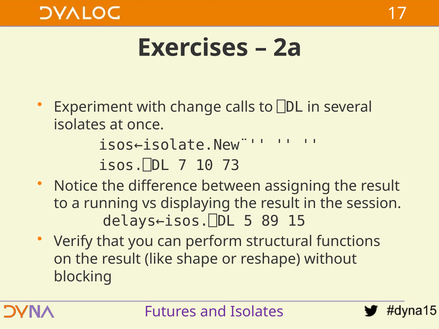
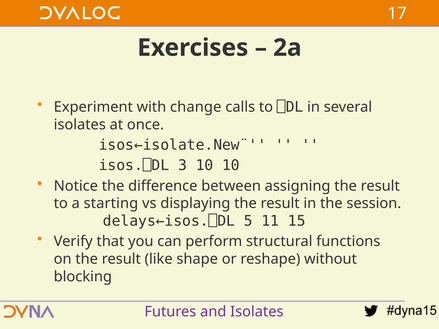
7: 7 -> 3
10 73: 73 -> 10
running: running -> starting
89: 89 -> 11
